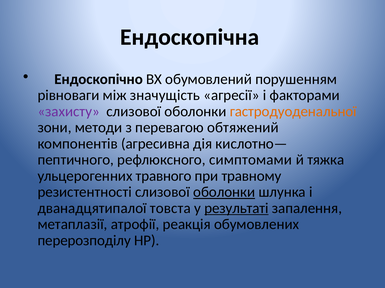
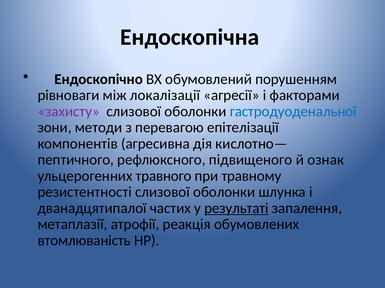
значущiсть: значущiсть -> локалiзацiї
гастродуоденальної colour: orange -> blue
обтяжений: обтяжений -> епiтелiзацiї
симптомами: симптомами -> пiдвищеного
тяжка: тяжка -> ознак
оболонки at (224, 193) underline: present -> none
товста: товста -> частих
перерозподілу: перерозподілу -> втомлюванiсть
